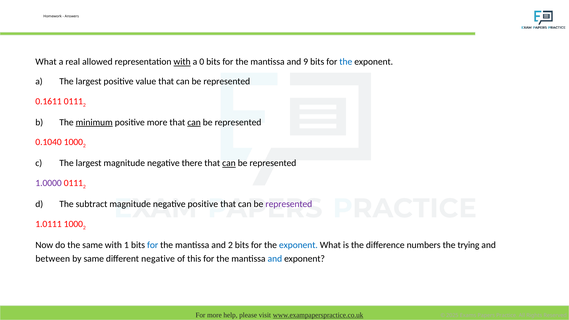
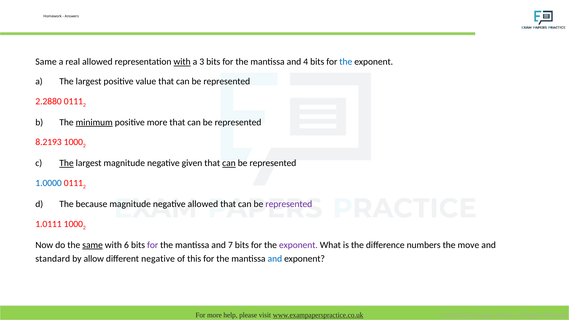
What at (46, 62): What -> Same
0: 0 -> 3
9: 9 -> 4
0.1611: 0.1611 -> 2.2880
can at (194, 122) underline: present -> none
0.1040: 0.1040 -> 8.2193
The at (67, 163) underline: none -> present
there: there -> given
1.0000 colour: purple -> blue
subtract: subtract -> because
negative positive: positive -> allowed
same at (93, 245) underline: none -> present
1: 1 -> 6
for at (153, 245) colour: blue -> purple
and 2: 2 -> 7
exponent at (298, 245) colour: blue -> purple
trying: trying -> move
between: between -> standard
by same: same -> allow
